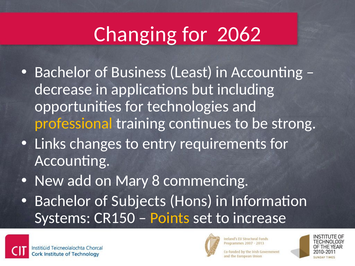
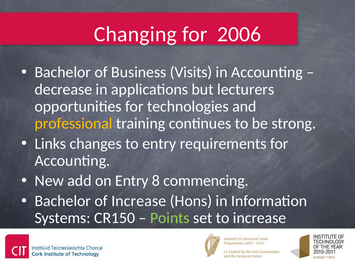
2062: 2062 -> 2006
Least: Least -> Visits
including: including -> lecturers
on Mary: Mary -> Entry
of Subjects: Subjects -> Increase
Points colour: yellow -> light green
